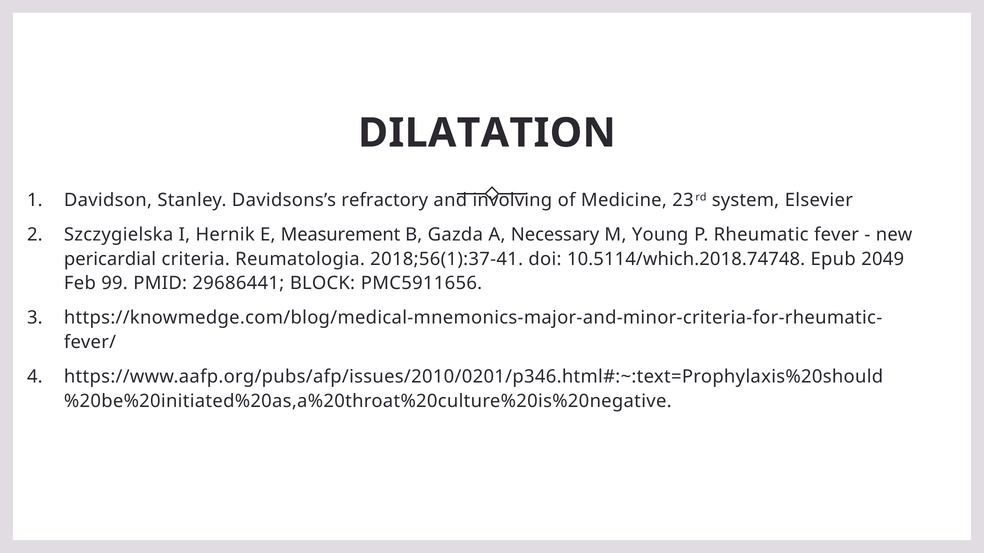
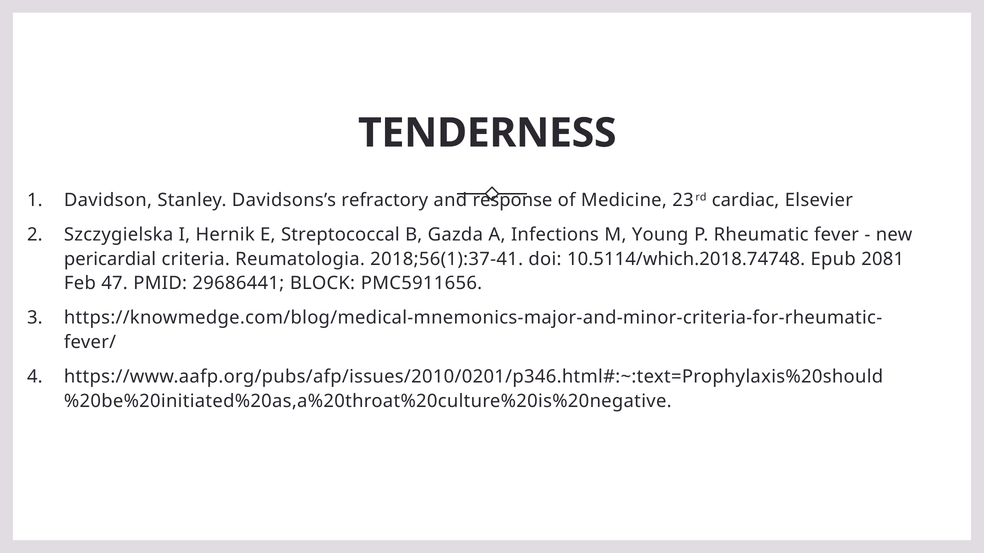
DILATATION: DILATATION -> TENDERNESS
involving: involving -> response
system: system -> cardiac
Measurement: Measurement -> Streptococcal
Necessary: Necessary -> Infections
2049: 2049 -> 2081
99: 99 -> 47
